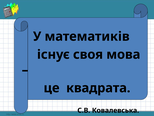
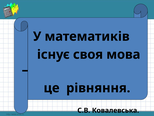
квадрата: квадрата -> рівняння
